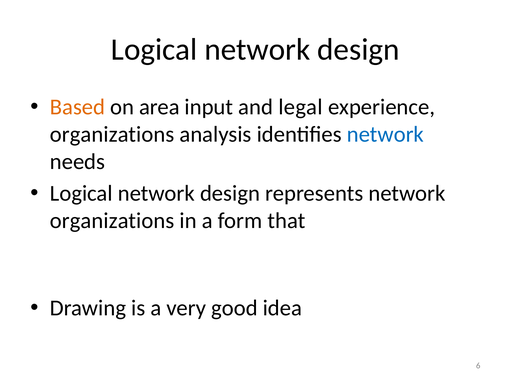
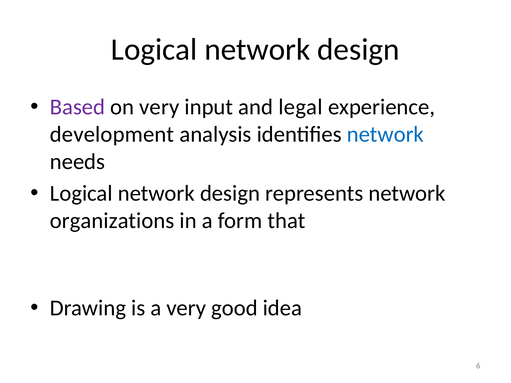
Based colour: orange -> purple
on area: area -> very
organizations at (112, 134): organizations -> development
